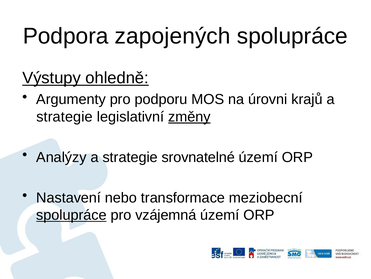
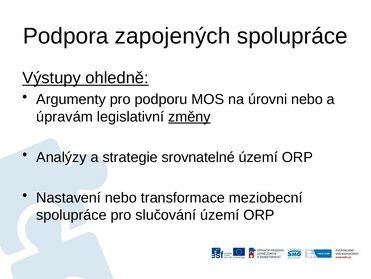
úrovni krajů: krajů -> nebo
strategie at (65, 116): strategie -> úpravám
spolupráce at (71, 215) underline: present -> none
vzájemná: vzájemná -> slučování
